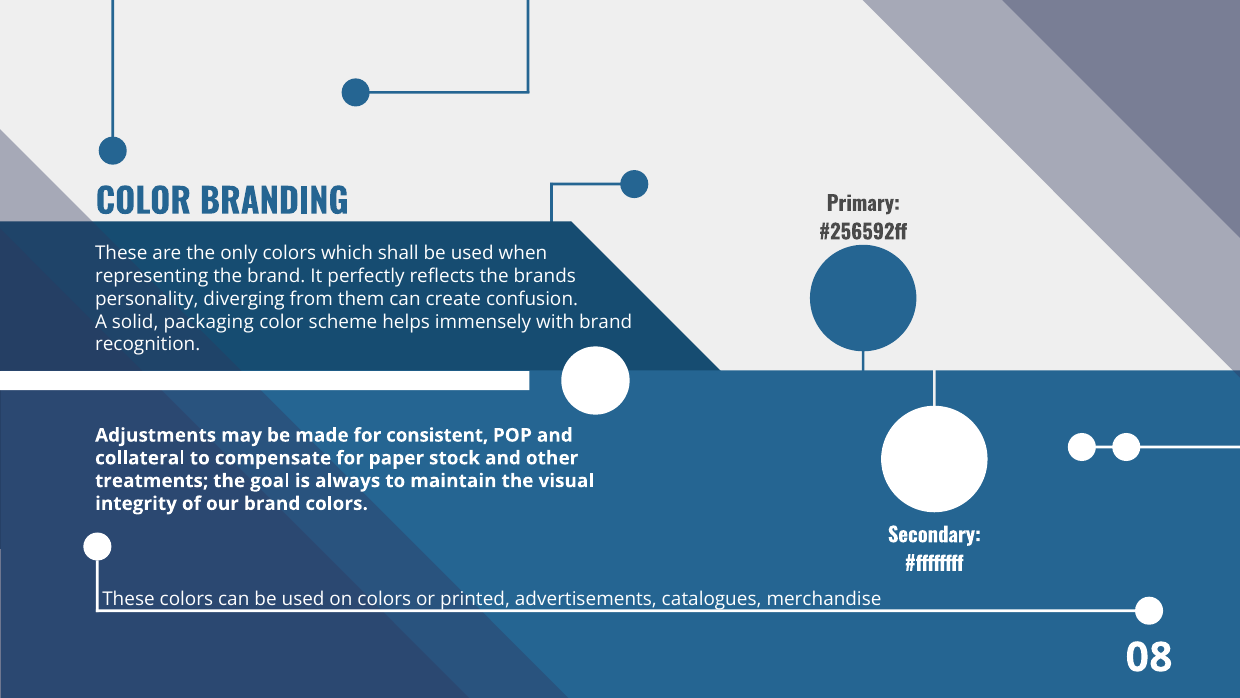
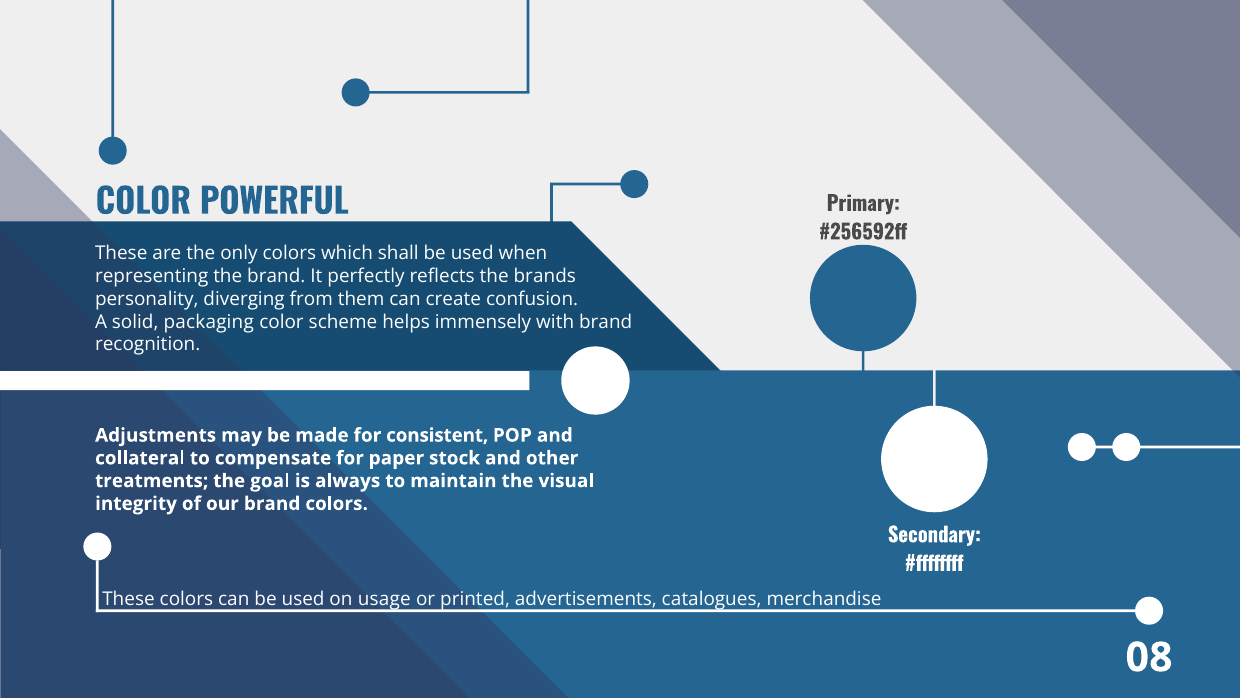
BRANDING: BRANDING -> POWERFUL
on colors: colors -> usage
